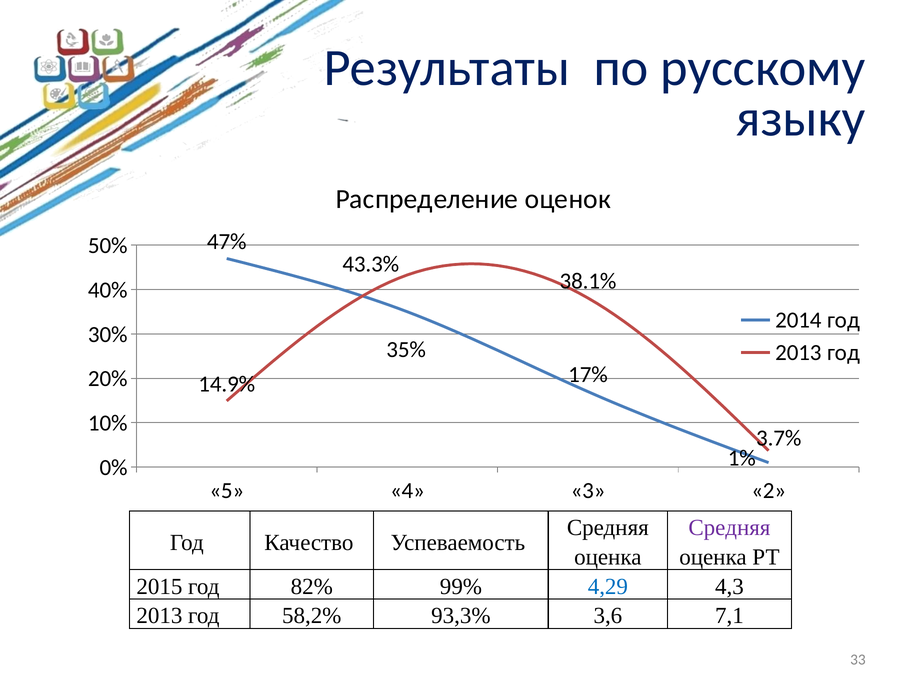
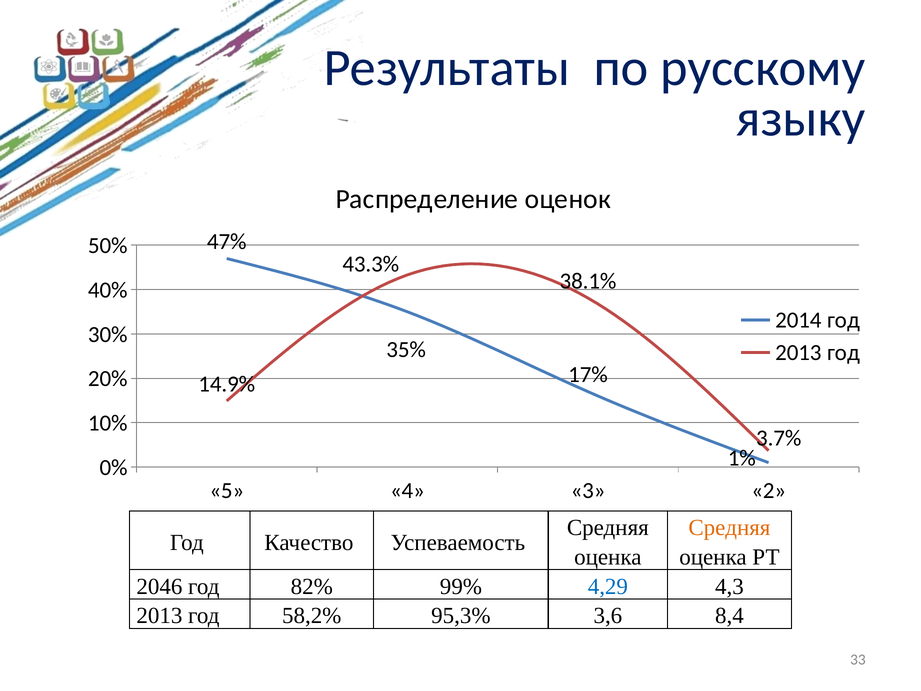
Средняя at (729, 528) colour: purple -> orange
2015: 2015 -> 2046
93,3%: 93,3% -> 95,3%
7,1: 7,1 -> 8,4
